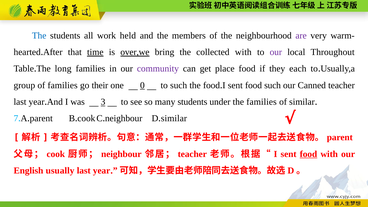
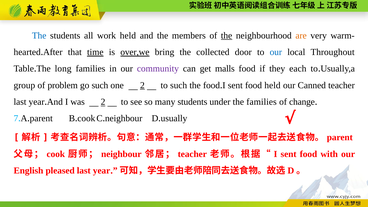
the at (227, 36) underline: none -> present
are colour: purple -> orange
collected with: with -> door
our at (276, 52) colour: purple -> blue
place: place -> malls
of families: families -> problem
go their: their -> such
one 0: 0 -> 2
food such: such -> held
was 3: 3 -> 2
of similar: similar -> change
similar at (174, 118): similar -> usually
food at (308, 154) underline: present -> none
usually: usually -> pleased
